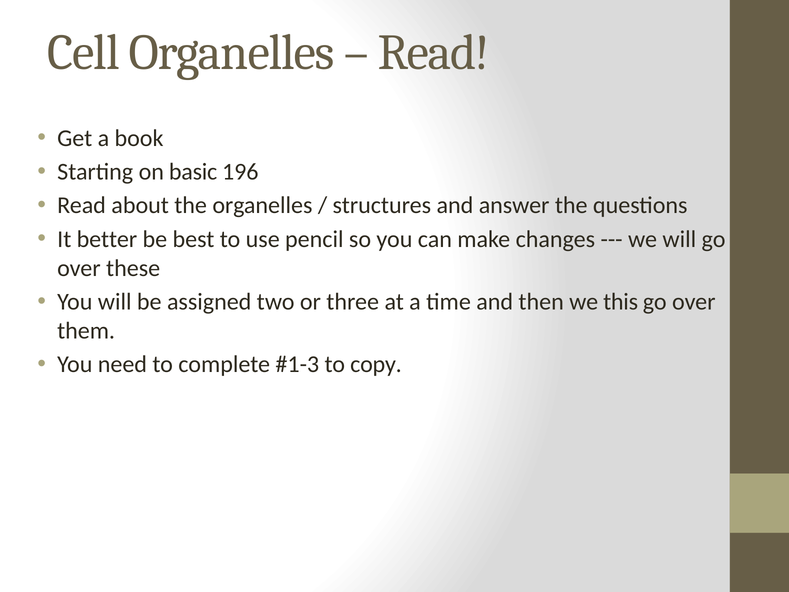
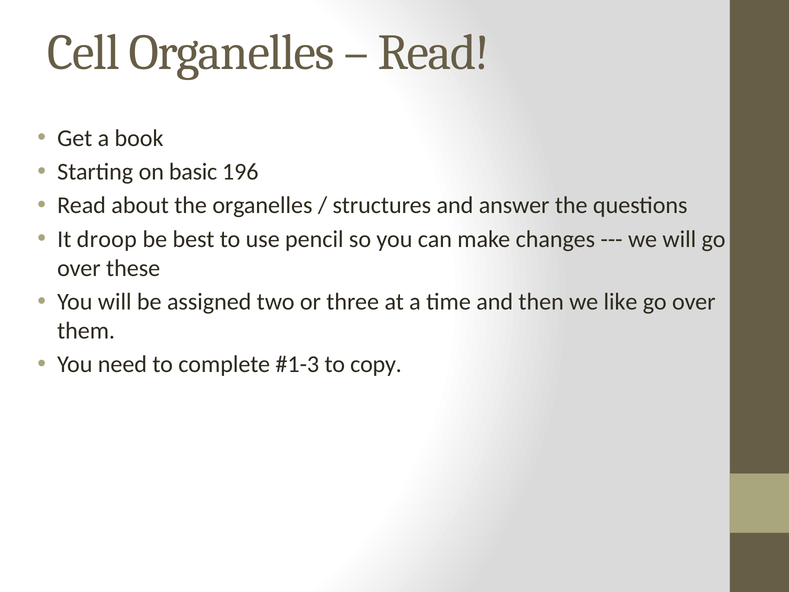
better: better -> droop
this: this -> like
